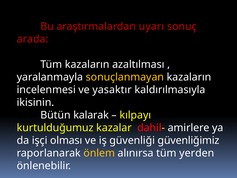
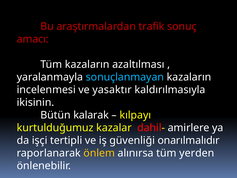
uyarı: uyarı -> trafik
arada: arada -> amacı
sonuçlanmayan colour: yellow -> light blue
olması: olması -> tertipli
güvenliğimiz: güvenliğimiz -> onarılmalıdır
